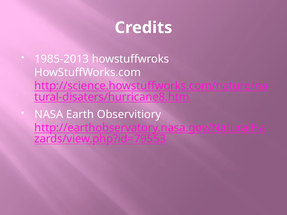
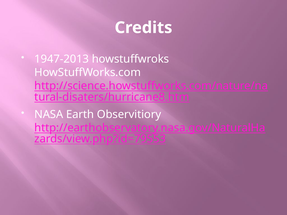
1985-2013: 1985-2013 -> 1947-2013
